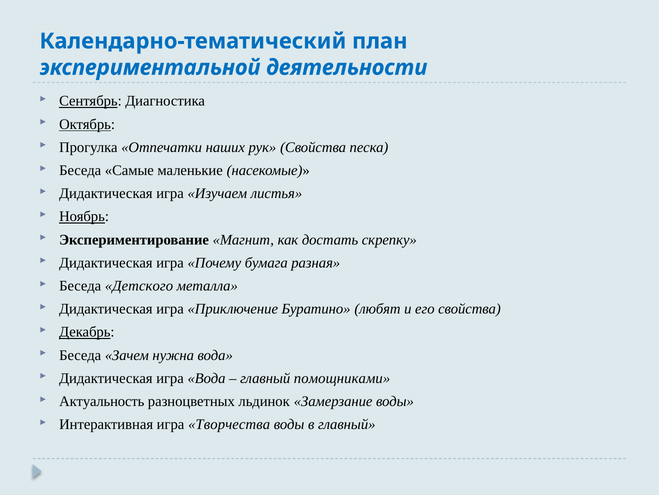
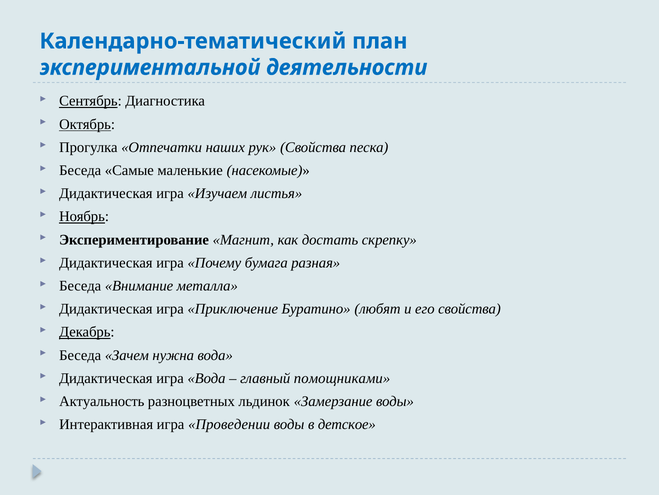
Детского: Детского -> Внимание
Творчества: Творчества -> Проведении
в главный: главный -> детское
